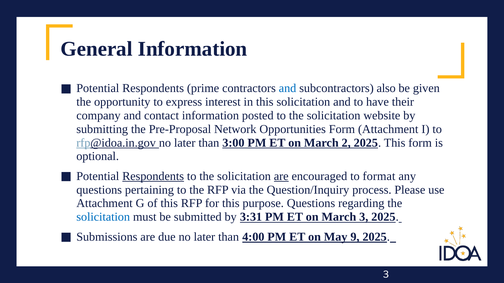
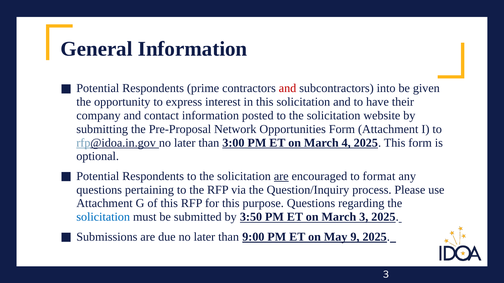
and at (288, 88) colour: blue -> red
also: also -> into
2: 2 -> 4
Respondents at (153, 176) underline: present -> none
3:31: 3:31 -> 3:50
4:00: 4:00 -> 9:00
